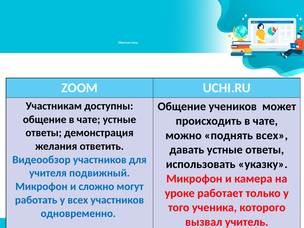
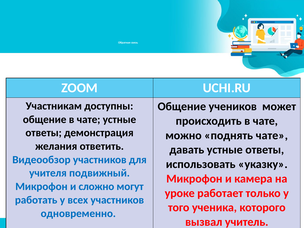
поднять всех: всех -> чате
